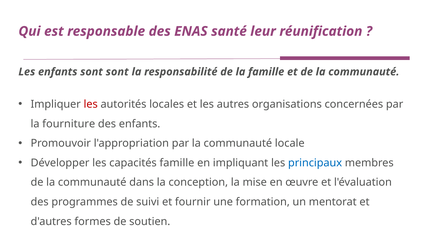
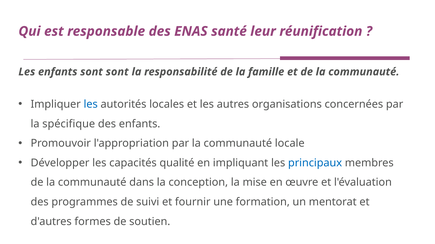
les at (91, 105) colour: red -> blue
fourniture: fourniture -> spécifique
capacités famille: famille -> qualité
